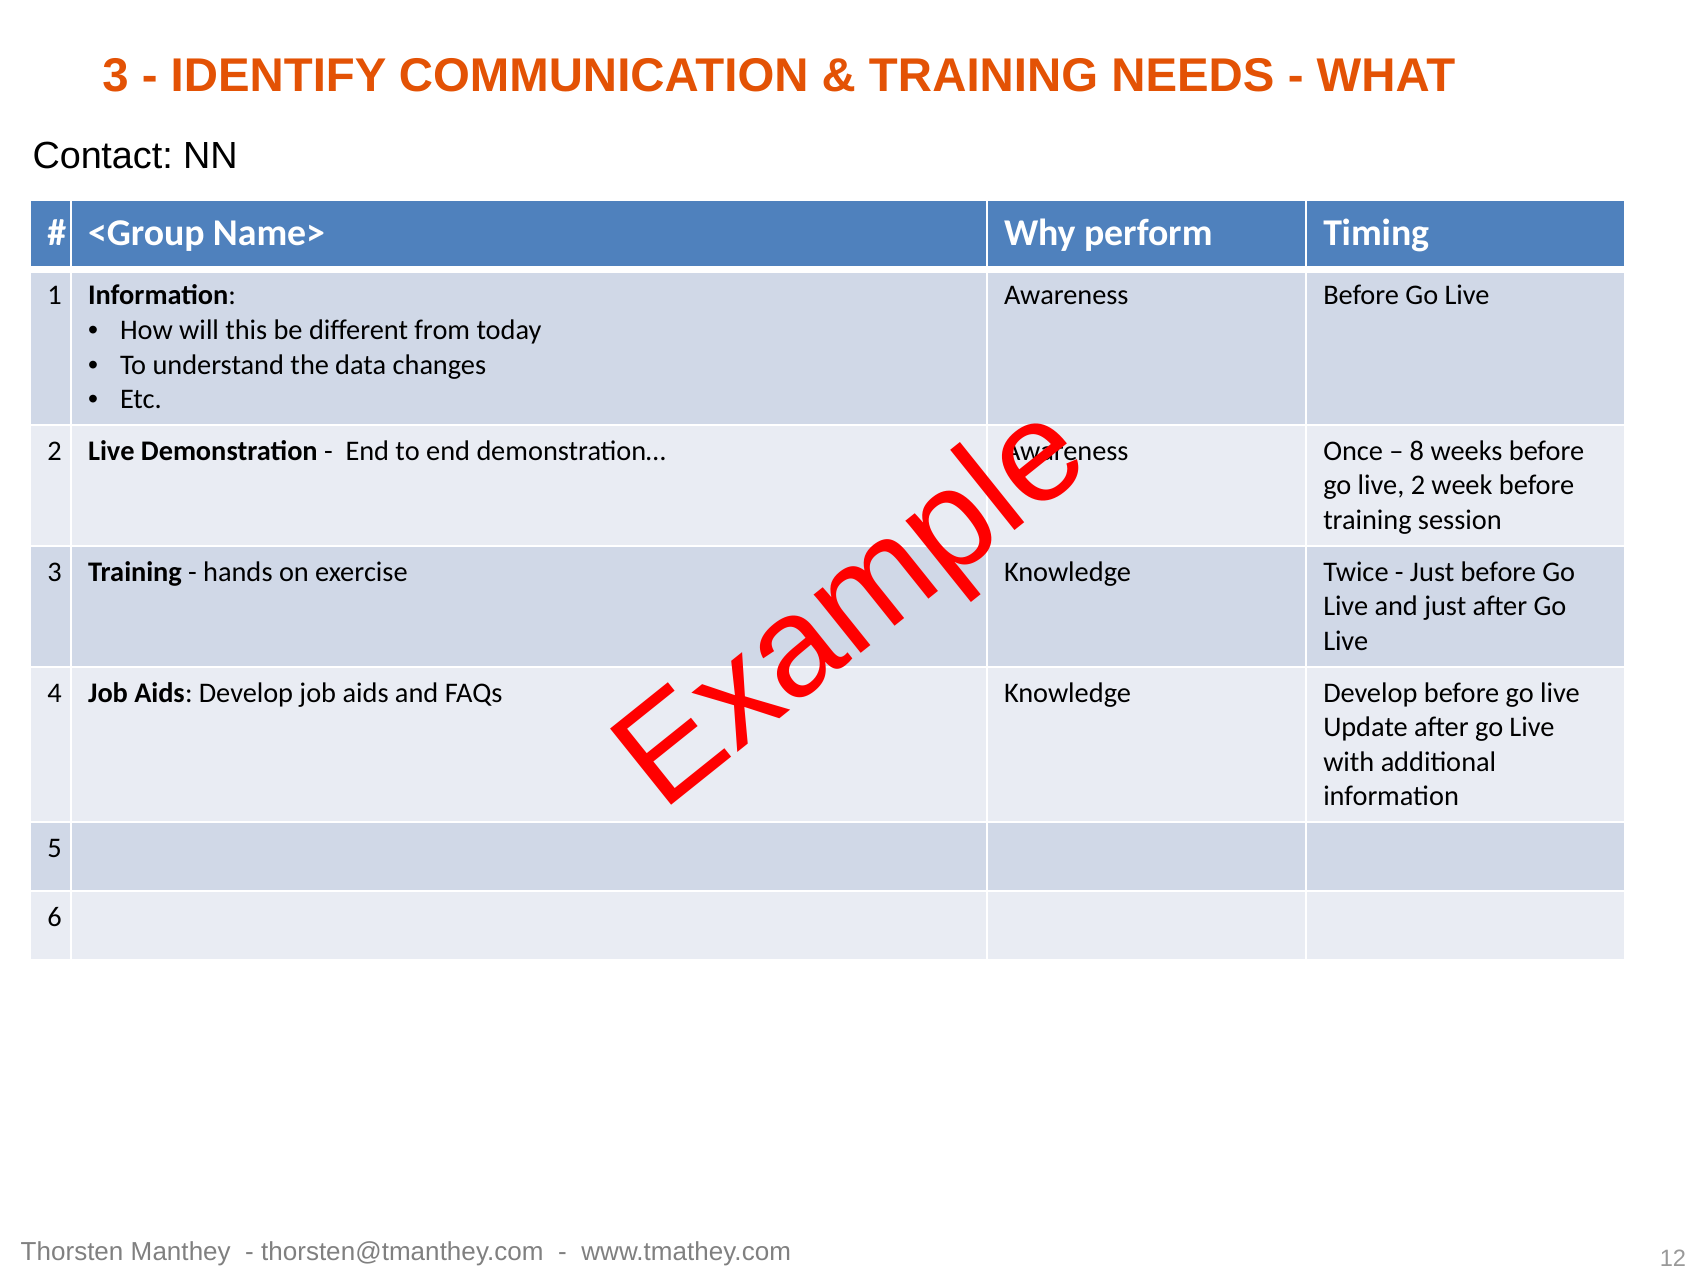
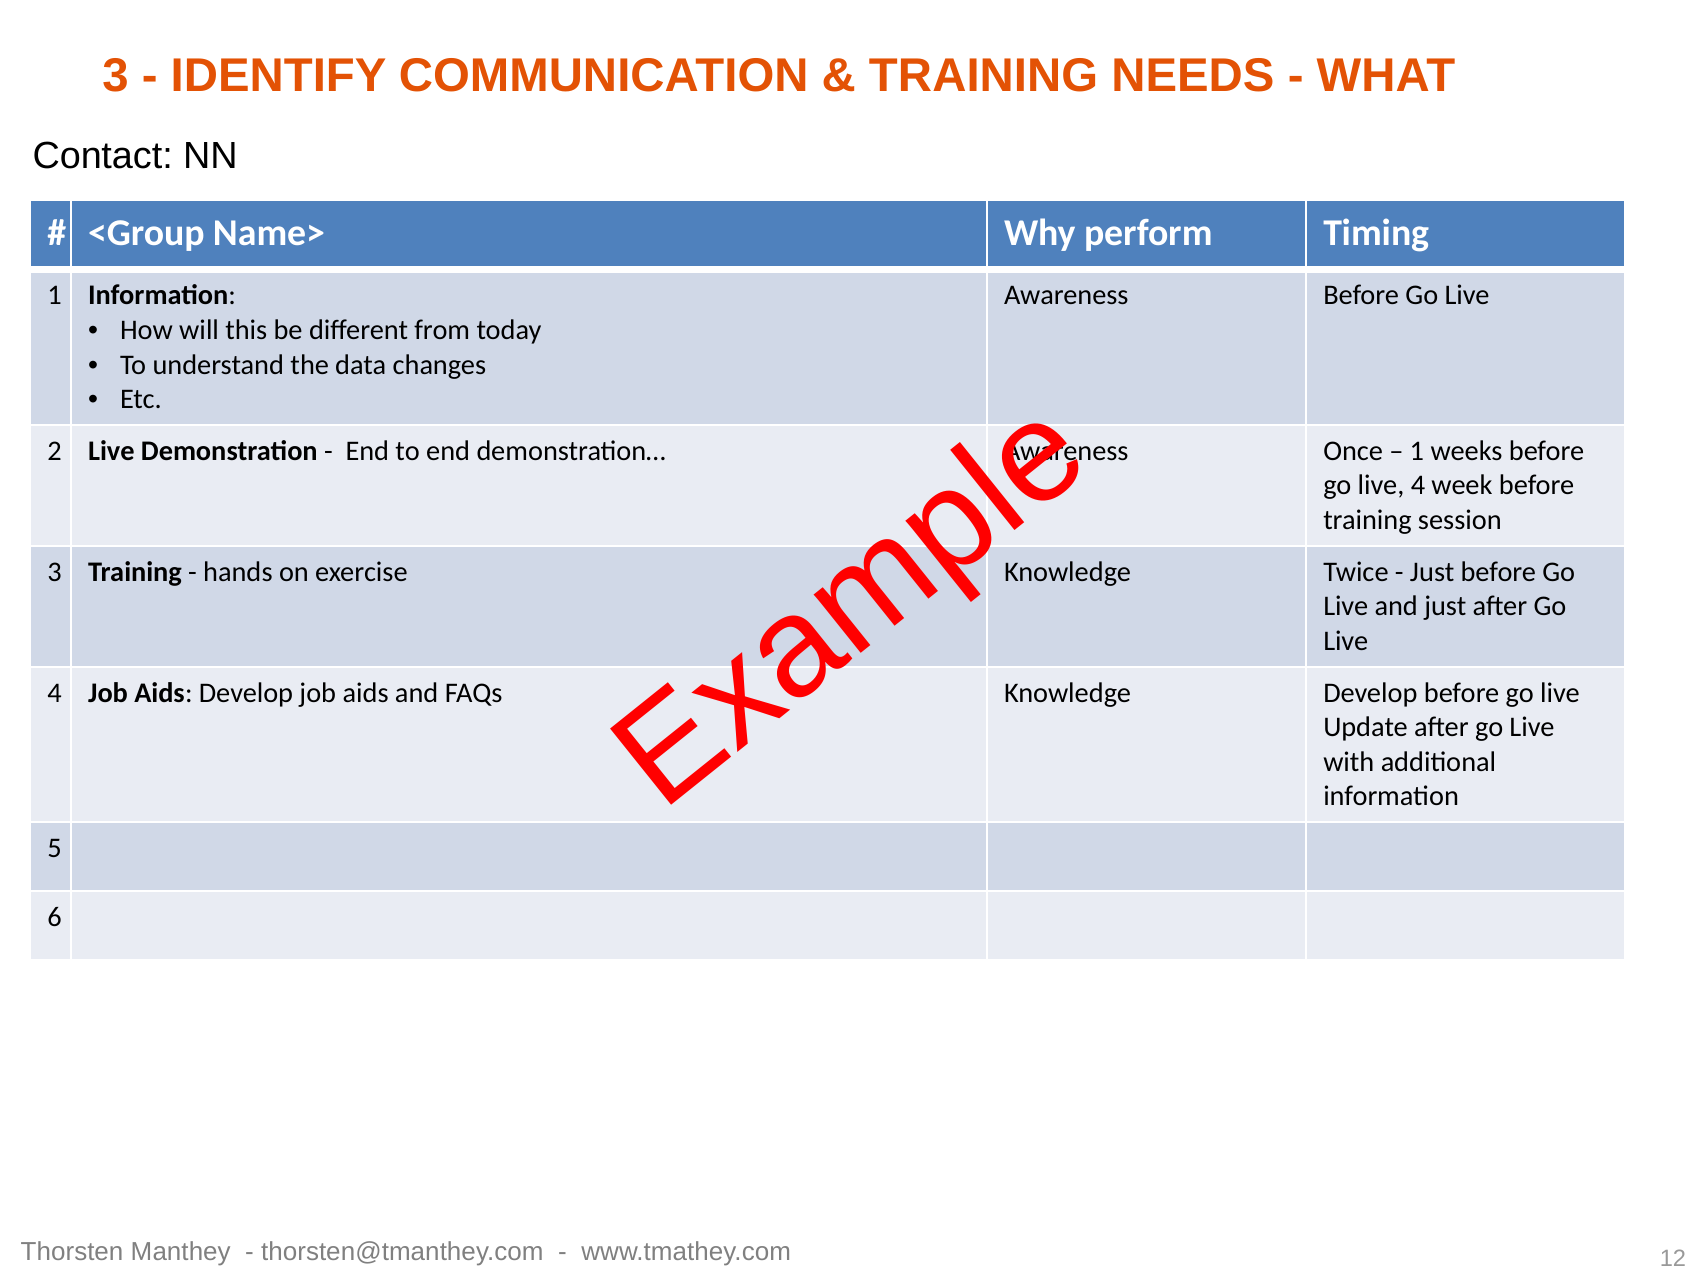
8 at (1417, 451): 8 -> 1
2 at (1418, 486): 2 -> 4
